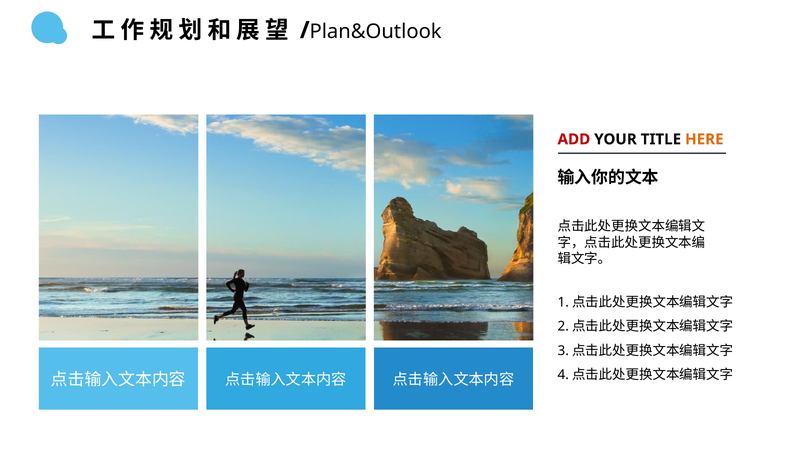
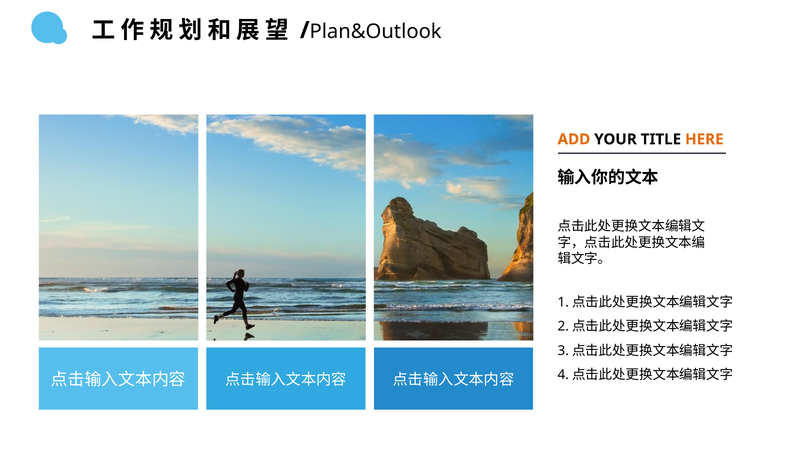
ADD colour: red -> orange
